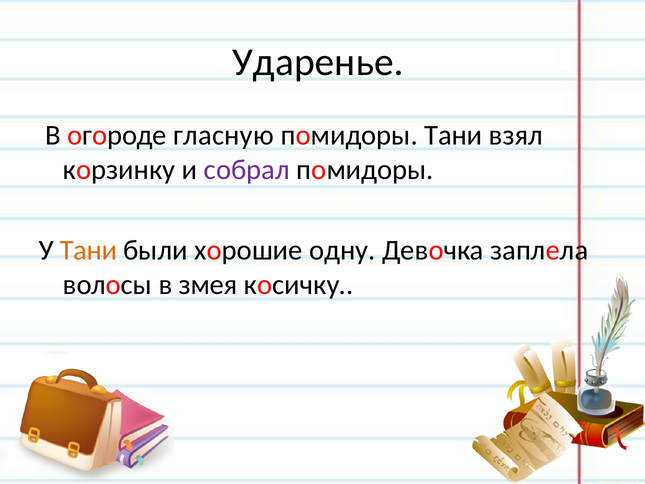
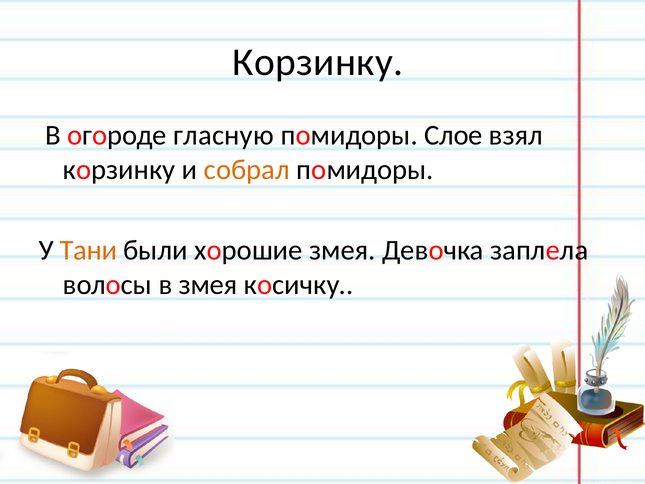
Ударенье at (318, 62): Ударенье -> Корзинку
помидоры Тани: Тани -> Слое
собрал colour: purple -> orange
хорошие одну: одну -> змея
